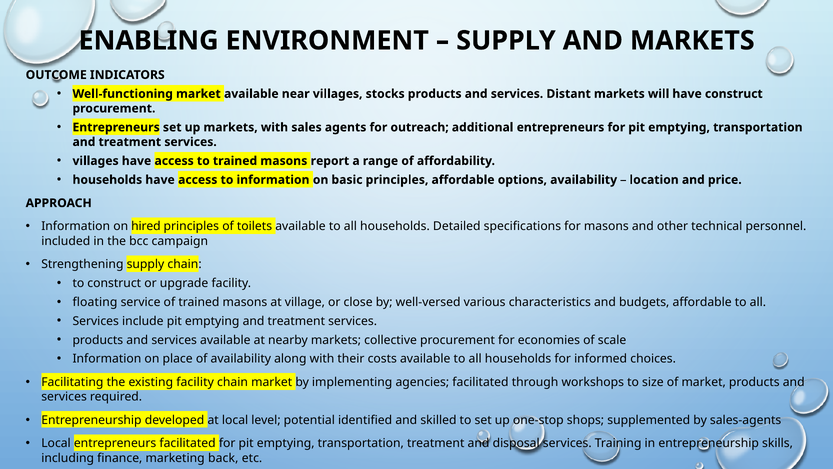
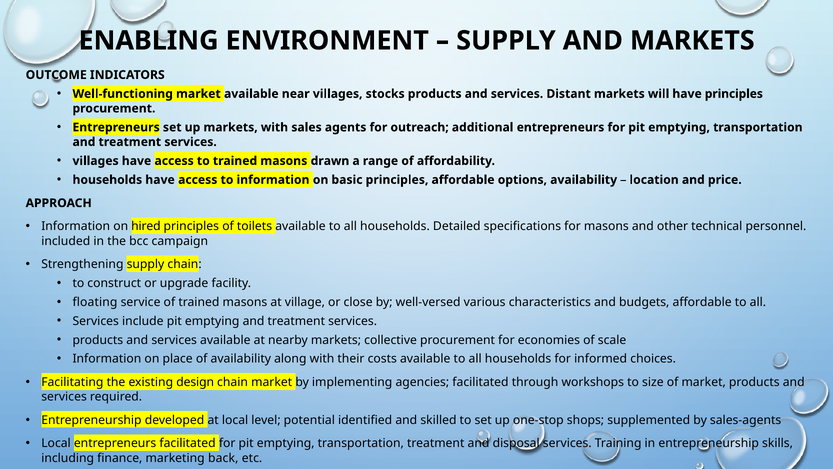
have construct: construct -> principles
report: report -> drawn
existing facility: facility -> design
